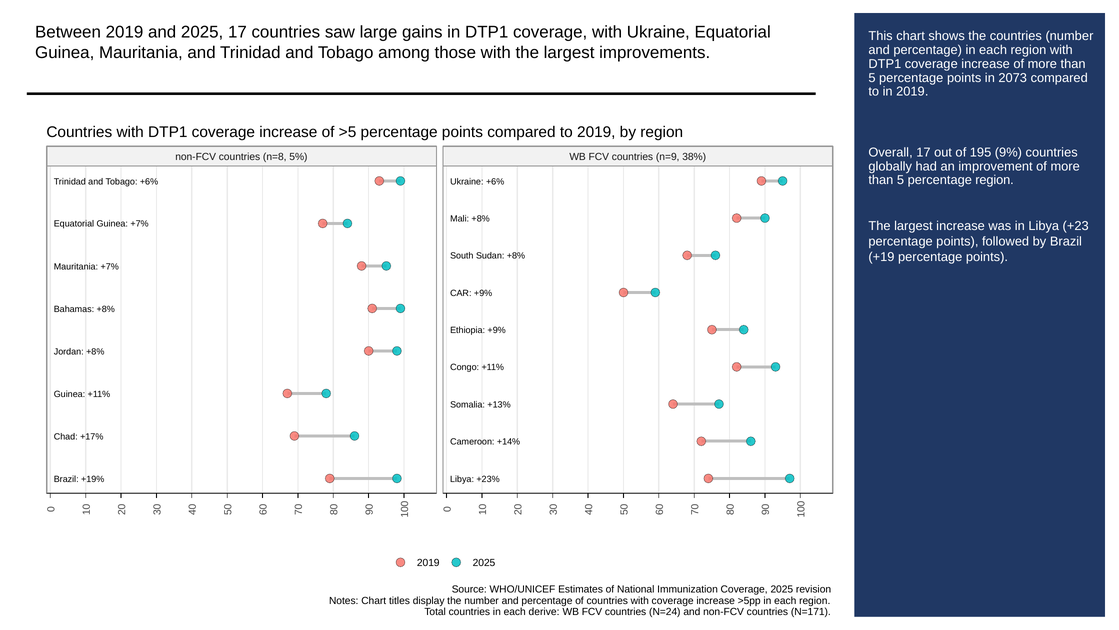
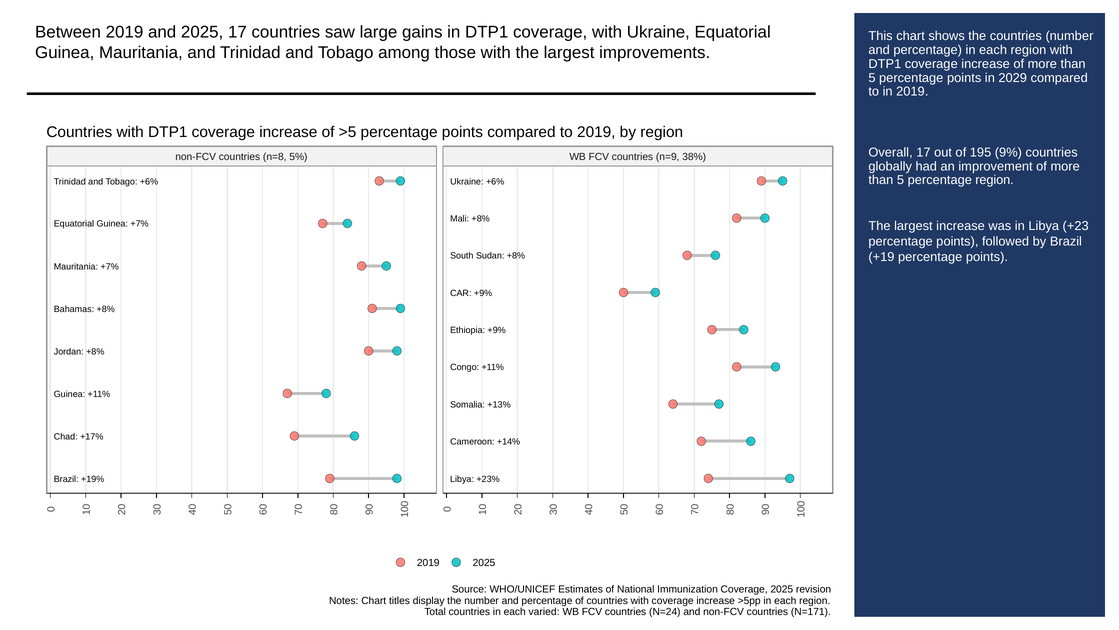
2073: 2073 -> 2029
derive: derive -> varied
